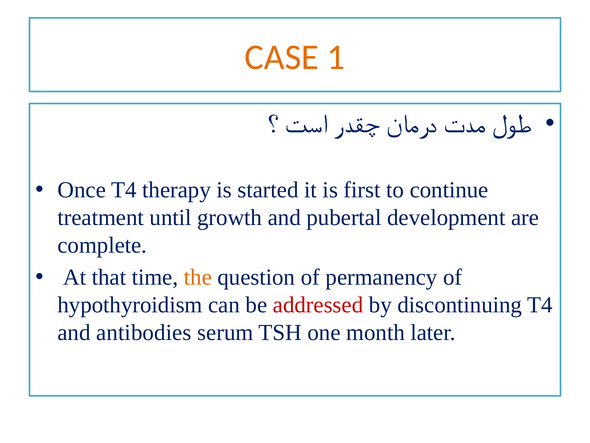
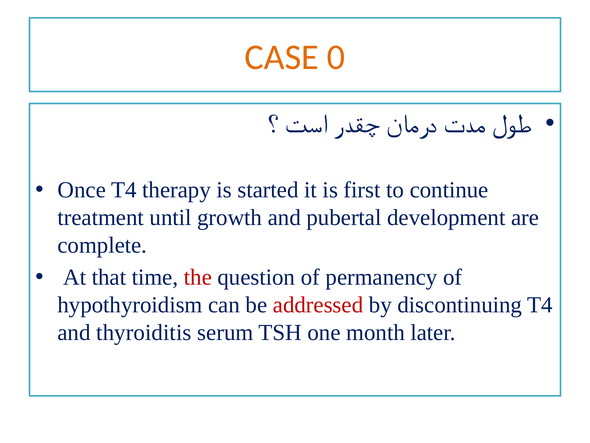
1: 1 -> 0
the colour: orange -> red
antibodies: antibodies -> thyroiditis
